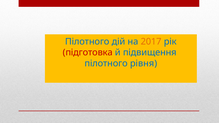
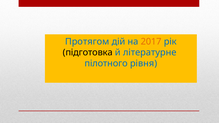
Пілотного at (87, 42): Пілотного -> Протягом
підготовка colour: red -> black
підвищення: підвищення -> літературне
